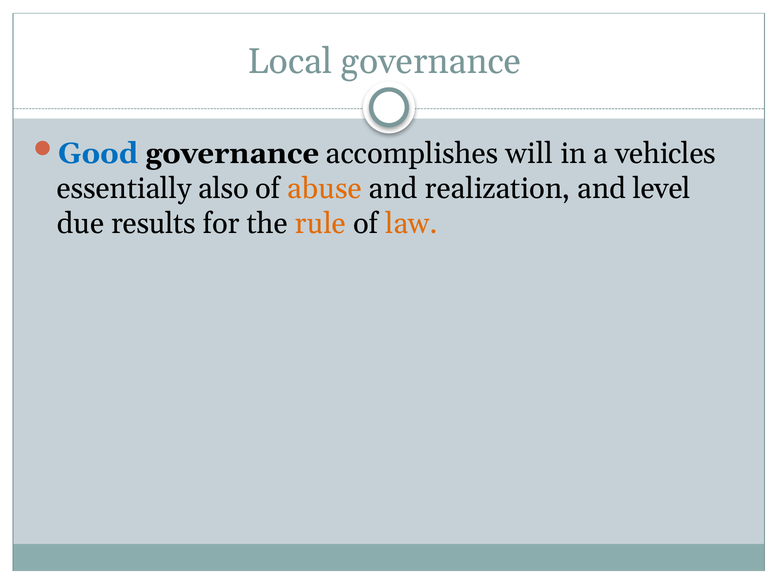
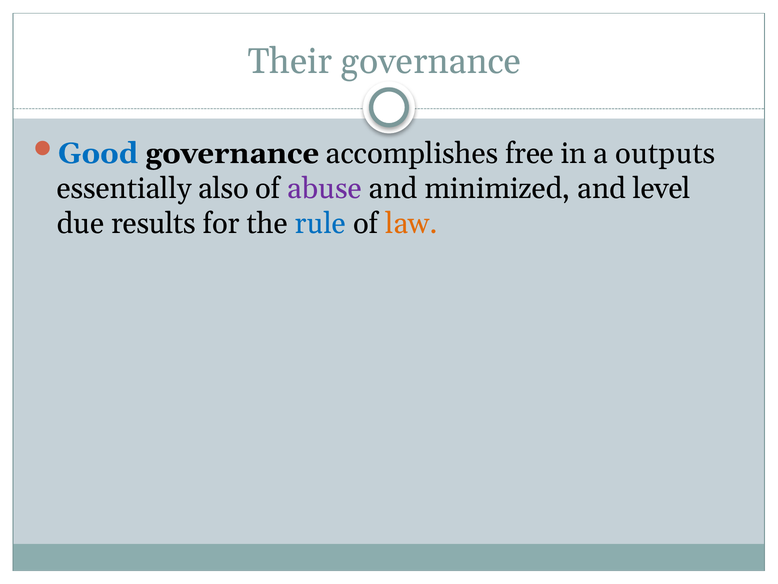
Local: Local -> Their
will: will -> free
vehicles: vehicles -> outputs
abuse colour: orange -> purple
realization: realization -> minimized
rule colour: orange -> blue
